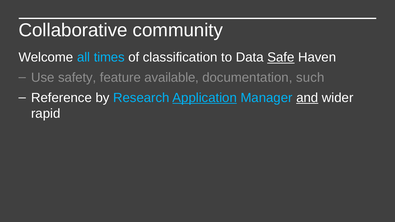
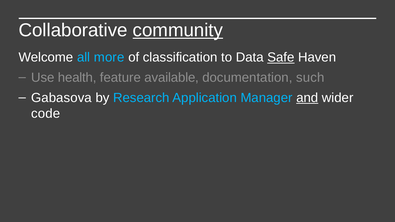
community underline: none -> present
times: times -> more
safety: safety -> health
Reference: Reference -> Gabasova
Application underline: present -> none
rapid: rapid -> code
